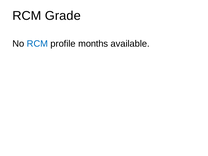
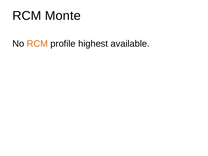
Grade: Grade -> Monte
RCM at (37, 44) colour: blue -> orange
months: months -> highest
